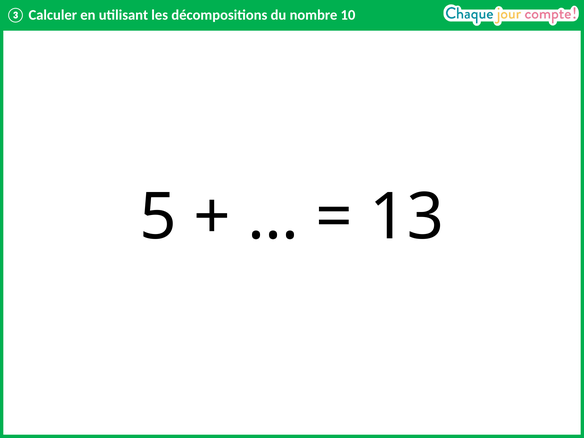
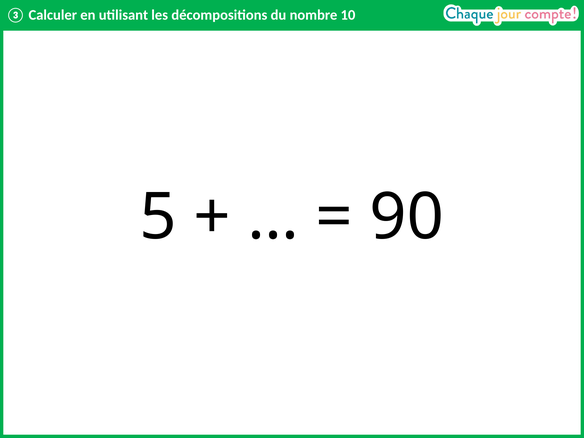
13: 13 -> 90
